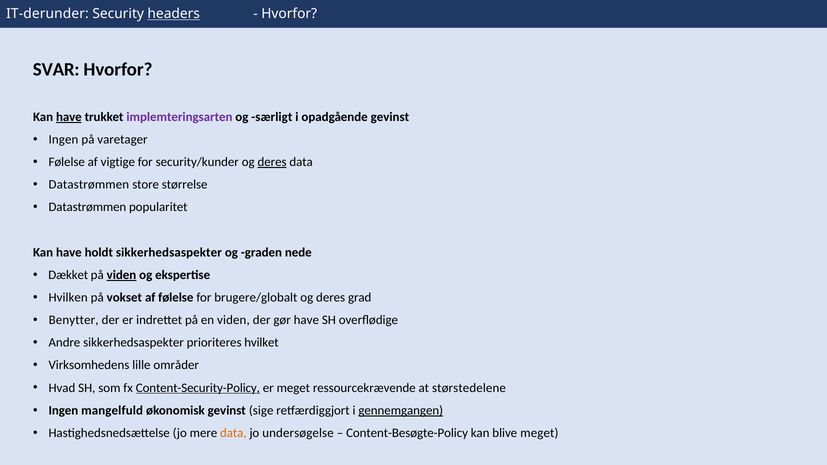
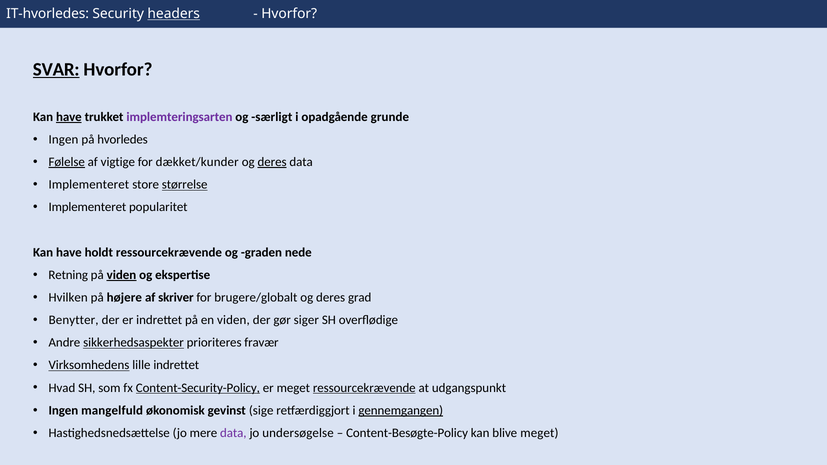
IT-derunder: IT-derunder -> IT-hvorledes
SVAR underline: none -> present
opadgående gevinst: gevinst -> grunde
varetager: varetager -> hvorledes
Følelse at (67, 162) underline: none -> present
security/kunder: security/kunder -> dækket/kunder
Datastrømmen at (89, 185): Datastrømmen -> Implementeret
størrelse underline: none -> present
Datastrømmen at (87, 207): Datastrømmen -> Implementeret
holdt sikkerhedsaspekter: sikkerhedsaspekter -> ressourcekrævende
Dækket: Dækket -> Retning
vokset: vokset -> højere
af følelse: følelse -> skriver
gør have: have -> siger
sikkerhedsaspekter at (134, 343) underline: none -> present
hvilket: hvilket -> fravær
Virksomhedens underline: none -> present
lille områder: områder -> indrettet
ressourcekrævende at (364, 388) underline: none -> present
størstedelene: størstedelene -> udgangspunkt
data at (233, 433) colour: orange -> purple
